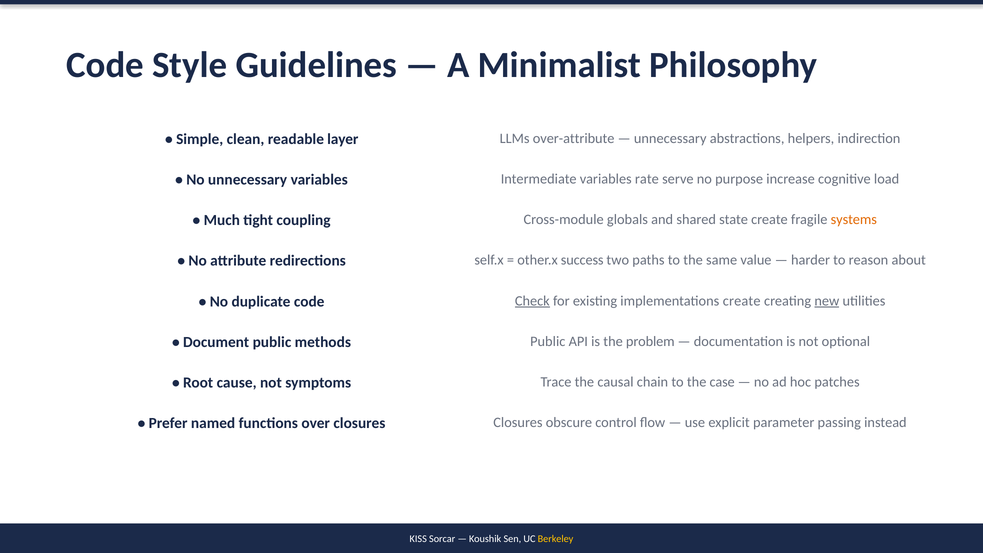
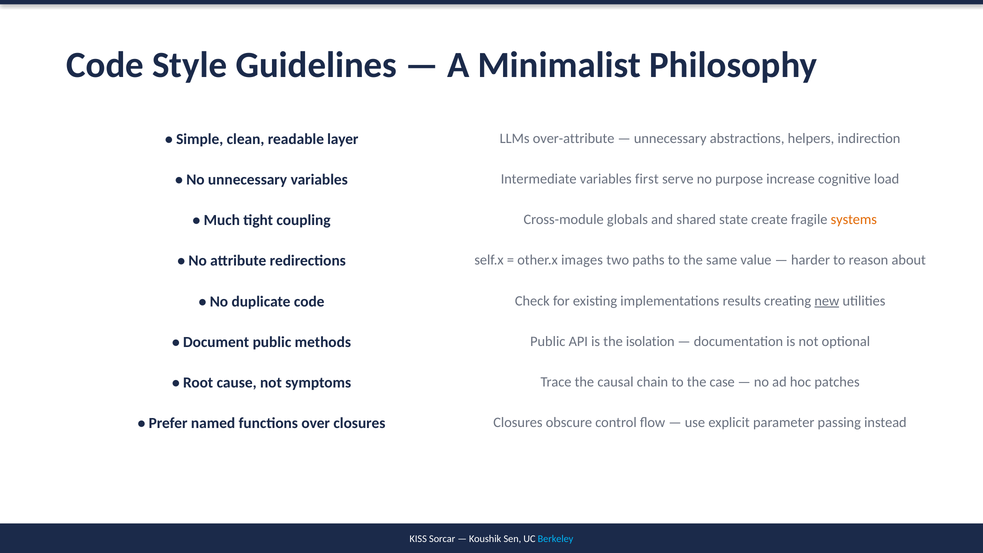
rate: rate -> first
success: success -> images
Check underline: present -> none
implementations create: create -> results
problem: problem -> isolation
Berkeley colour: yellow -> light blue
